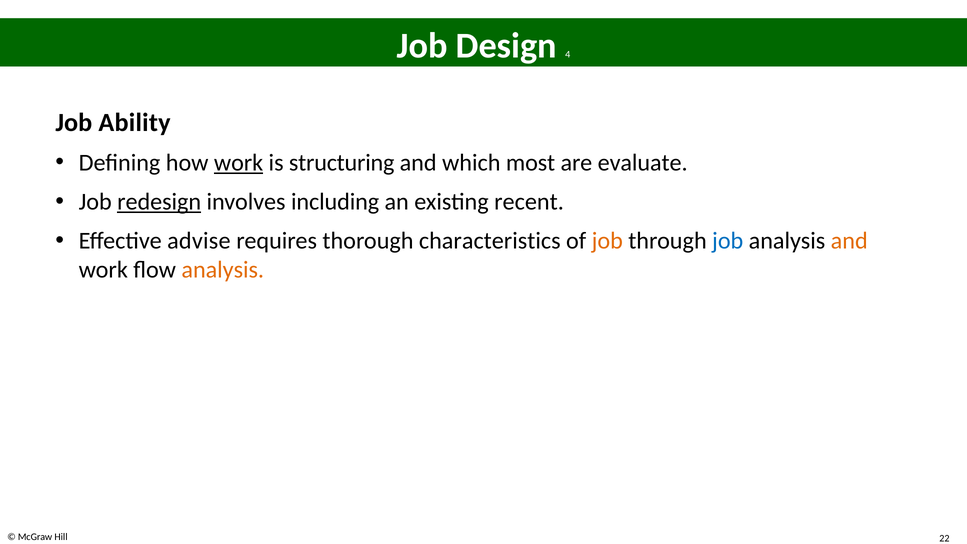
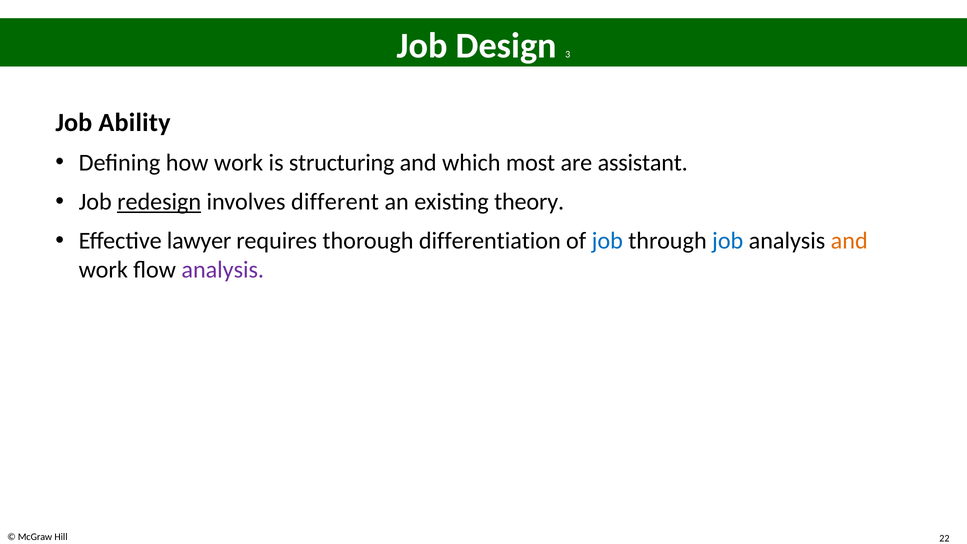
4: 4 -> 3
work at (239, 163) underline: present -> none
evaluate: evaluate -> assistant
including: including -> different
recent: recent -> theory
advise: advise -> lawyer
characteristics: characteristics -> differentiation
job at (607, 241) colour: orange -> blue
analysis at (223, 270) colour: orange -> purple
